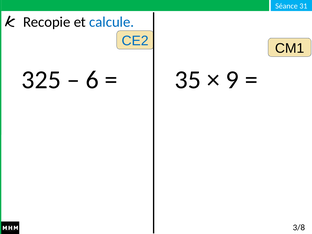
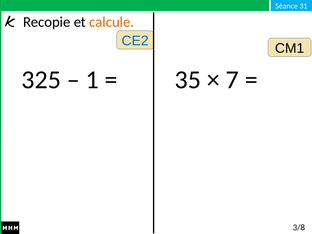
calcule colour: blue -> orange
6: 6 -> 1
9: 9 -> 7
